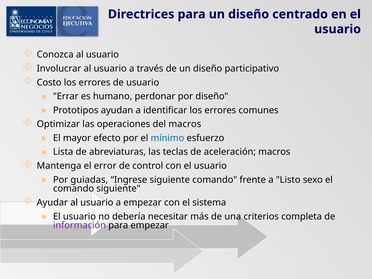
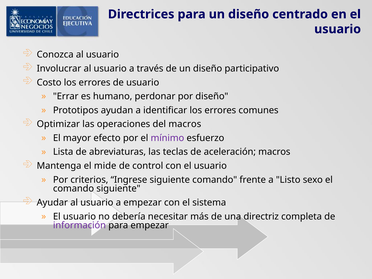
mínimo colour: blue -> purple
error: error -> mide
guiadas: guiadas -> criterios
criterios: criterios -> directriz
